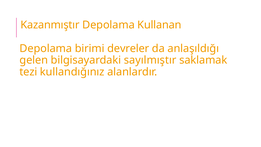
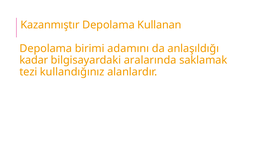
devreler: devreler -> adamını
gelen: gelen -> kadar
sayılmıştır: sayılmıştır -> aralarında
